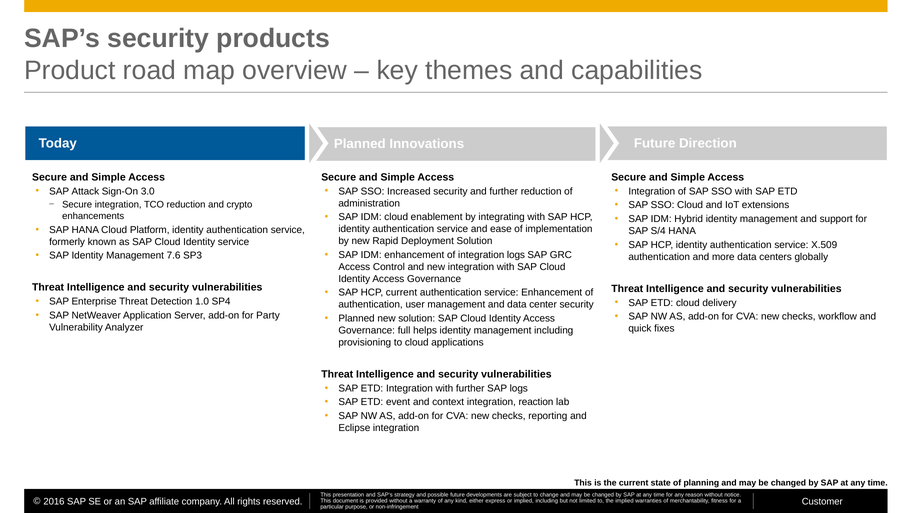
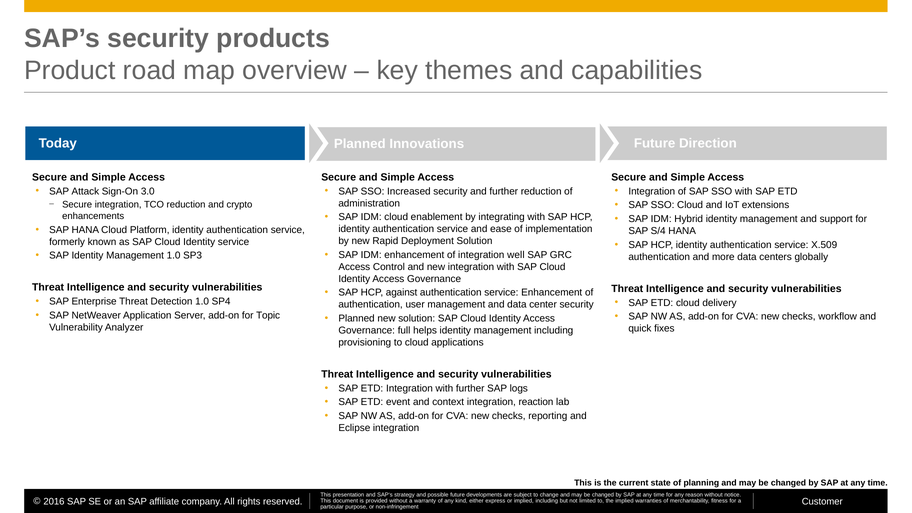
integration logs: logs -> well
Management 7.6: 7.6 -> 1.0
HCP current: current -> against
Party: Party -> Topic
